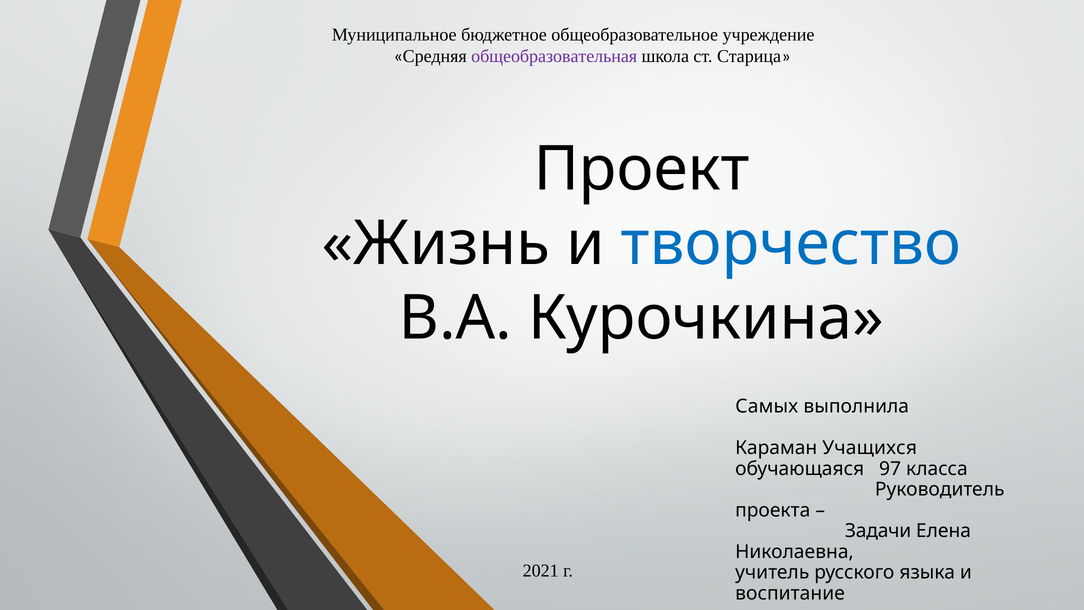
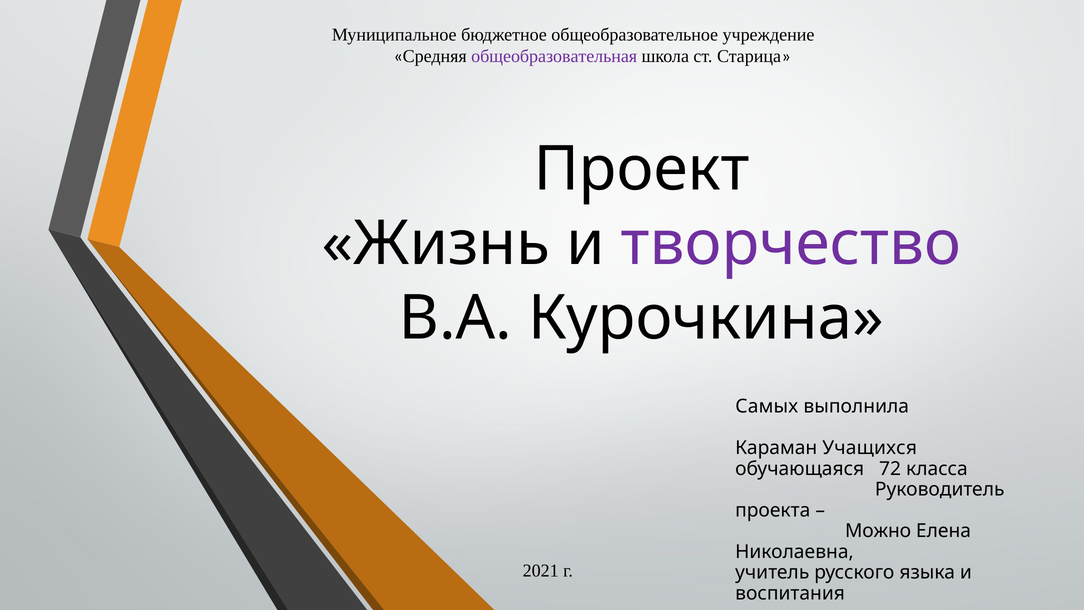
творчество colour: blue -> purple
97: 97 -> 72
Задачи: Задачи -> Можно
воспитание: воспитание -> воспитания
